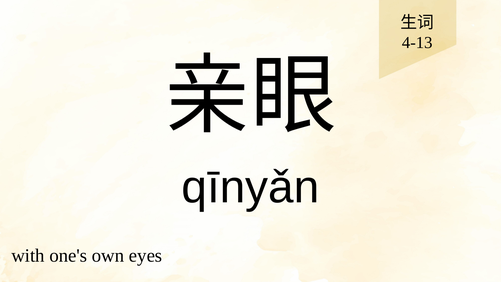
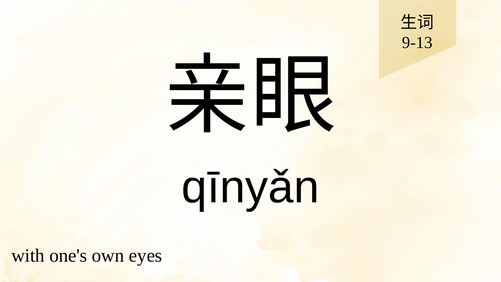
4-13: 4-13 -> 9-13
